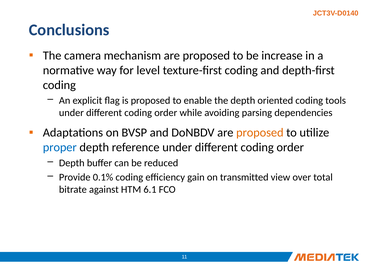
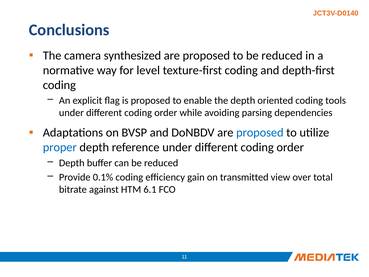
mechanism: mechanism -> synthesized
to be increase: increase -> reduced
proposed at (260, 133) colour: orange -> blue
